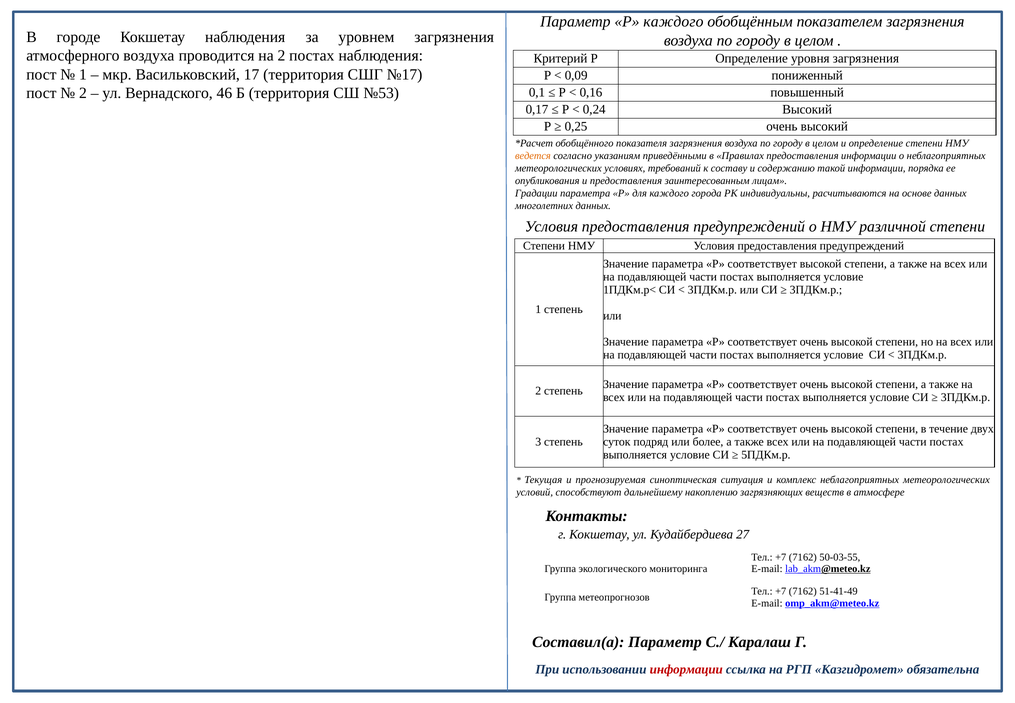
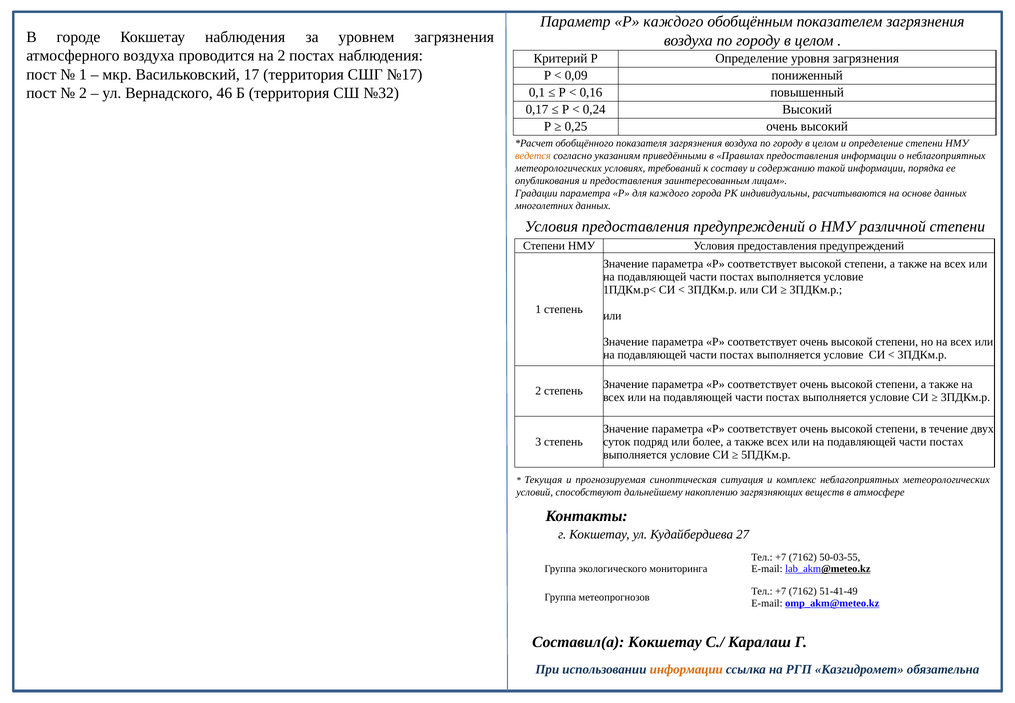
№53: №53 -> №32
Составил(а Параметр: Параметр -> Кокшетау
информации at (686, 669) colour: red -> orange
